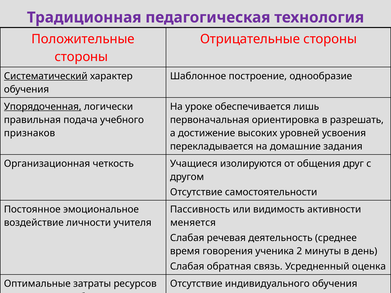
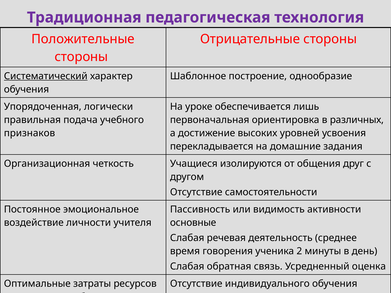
Упорядоченная underline: present -> none
разрешать: разрешать -> различных
меняется: меняется -> основные
